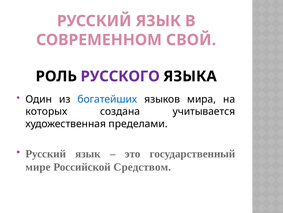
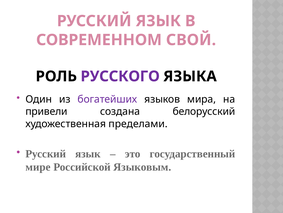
богатейших colour: blue -> purple
которых: которых -> привели
учитывается: учитывается -> белорусский
Средством: Средством -> Языковым
